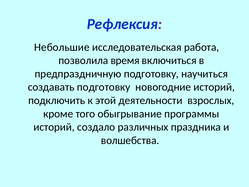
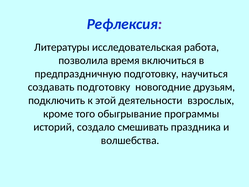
Небольшие: Небольшие -> Литературы
новогодние историй: историй -> друзьям
различных: различных -> смешивать
